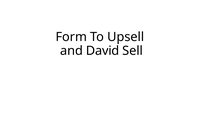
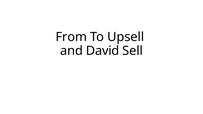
Form: Form -> From
